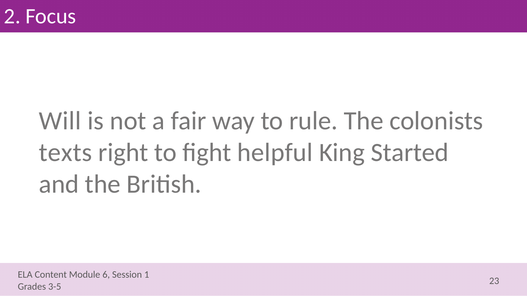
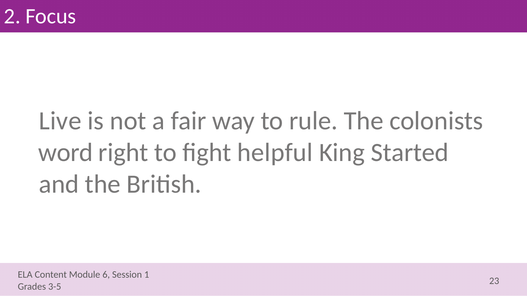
Will: Will -> Live
texts: texts -> word
